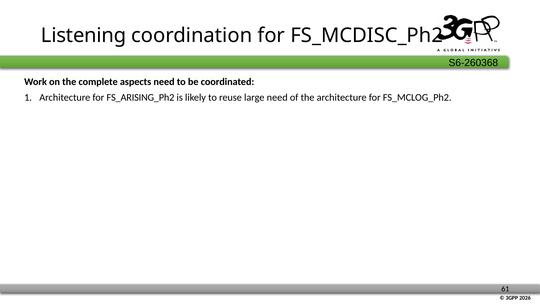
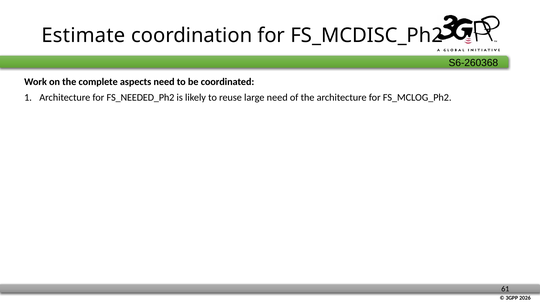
Listening: Listening -> Estimate
FS_ARISING_Ph2: FS_ARISING_Ph2 -> FS_NEEDED_Ph2
